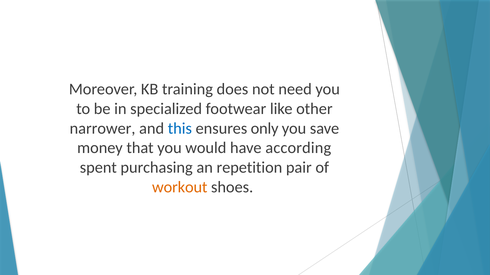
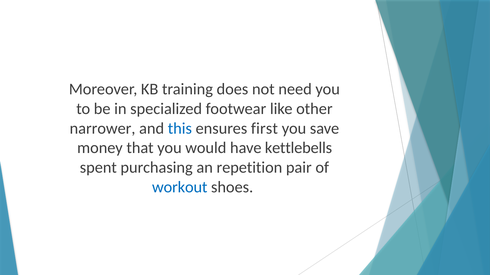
only: only -> first
according: according -> kettlebells
workout colour: orange -> blue
